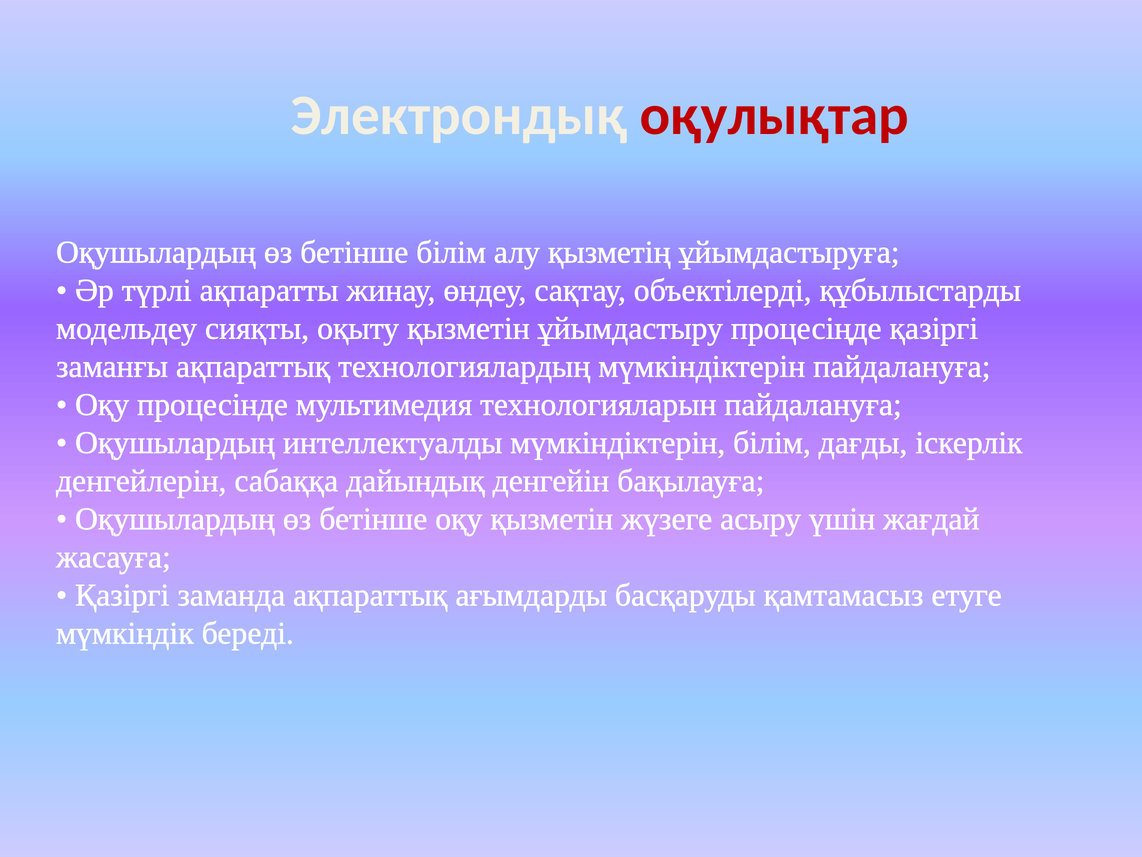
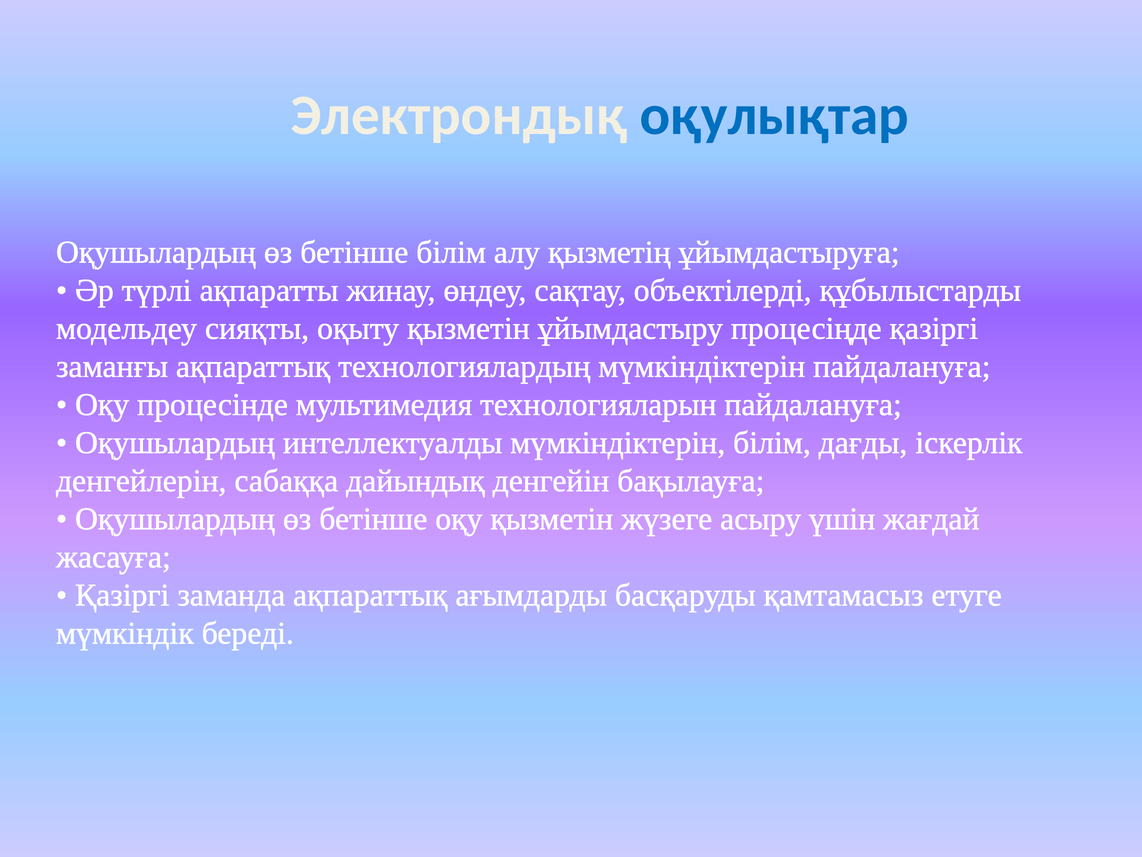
оқулықтар colour: red -> blue
